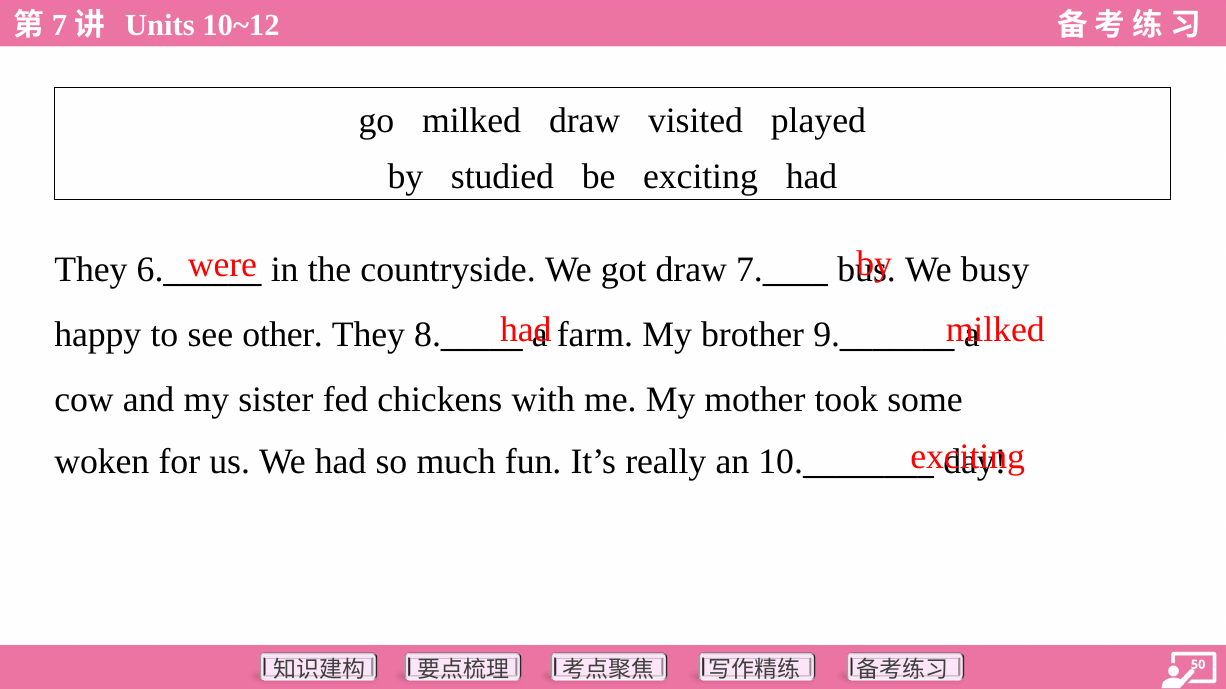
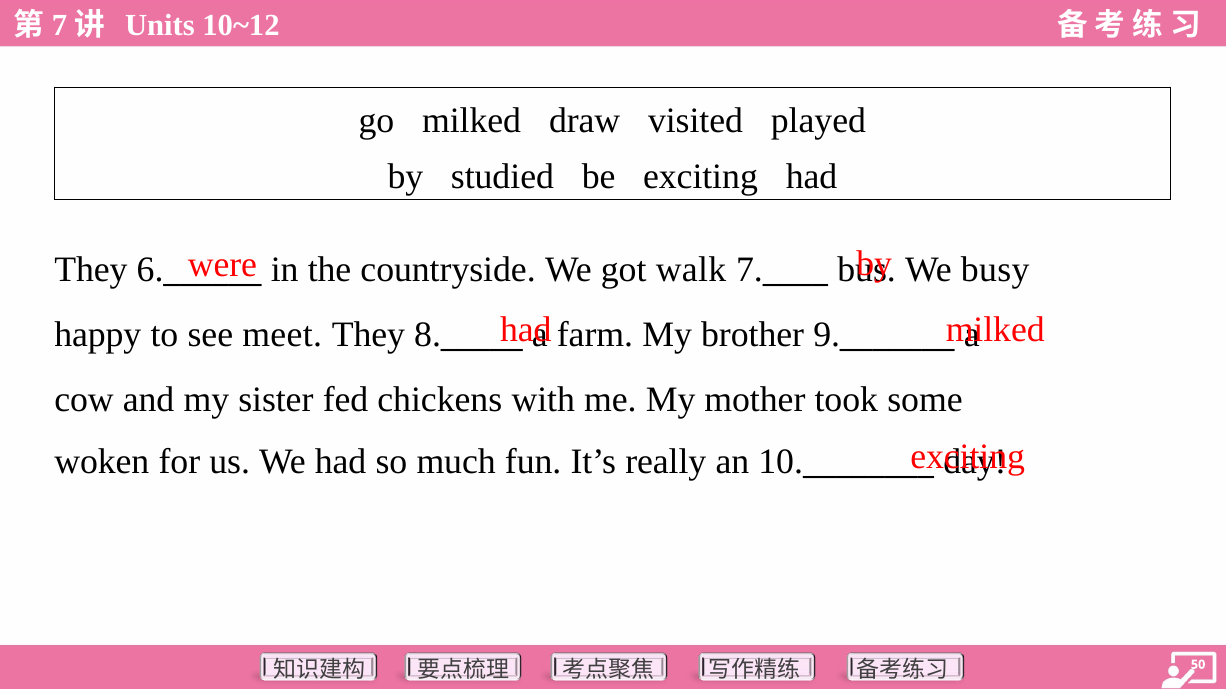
got draw: draw -> walk
other: other -> meet
